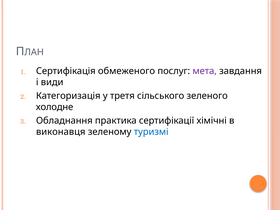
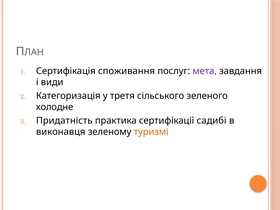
обмеженого: обмеженого -> споживання
Обладнання: Обладнання -> Придатність
хімічні: хімічні -> садибі
туризмі colour: blue -> orange
